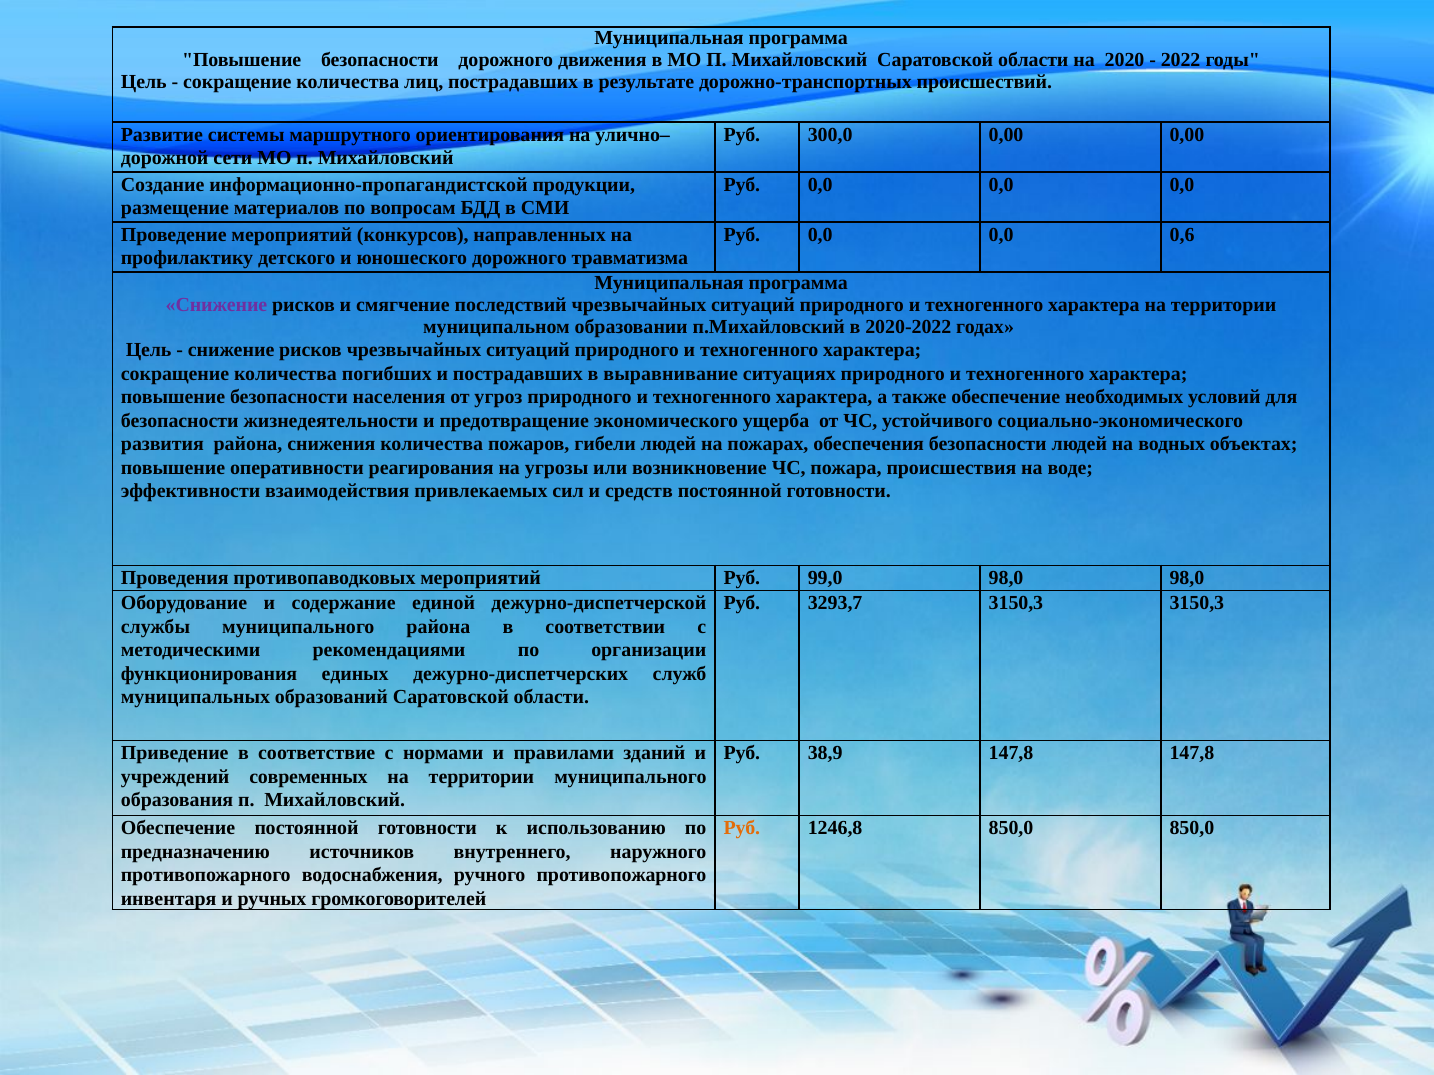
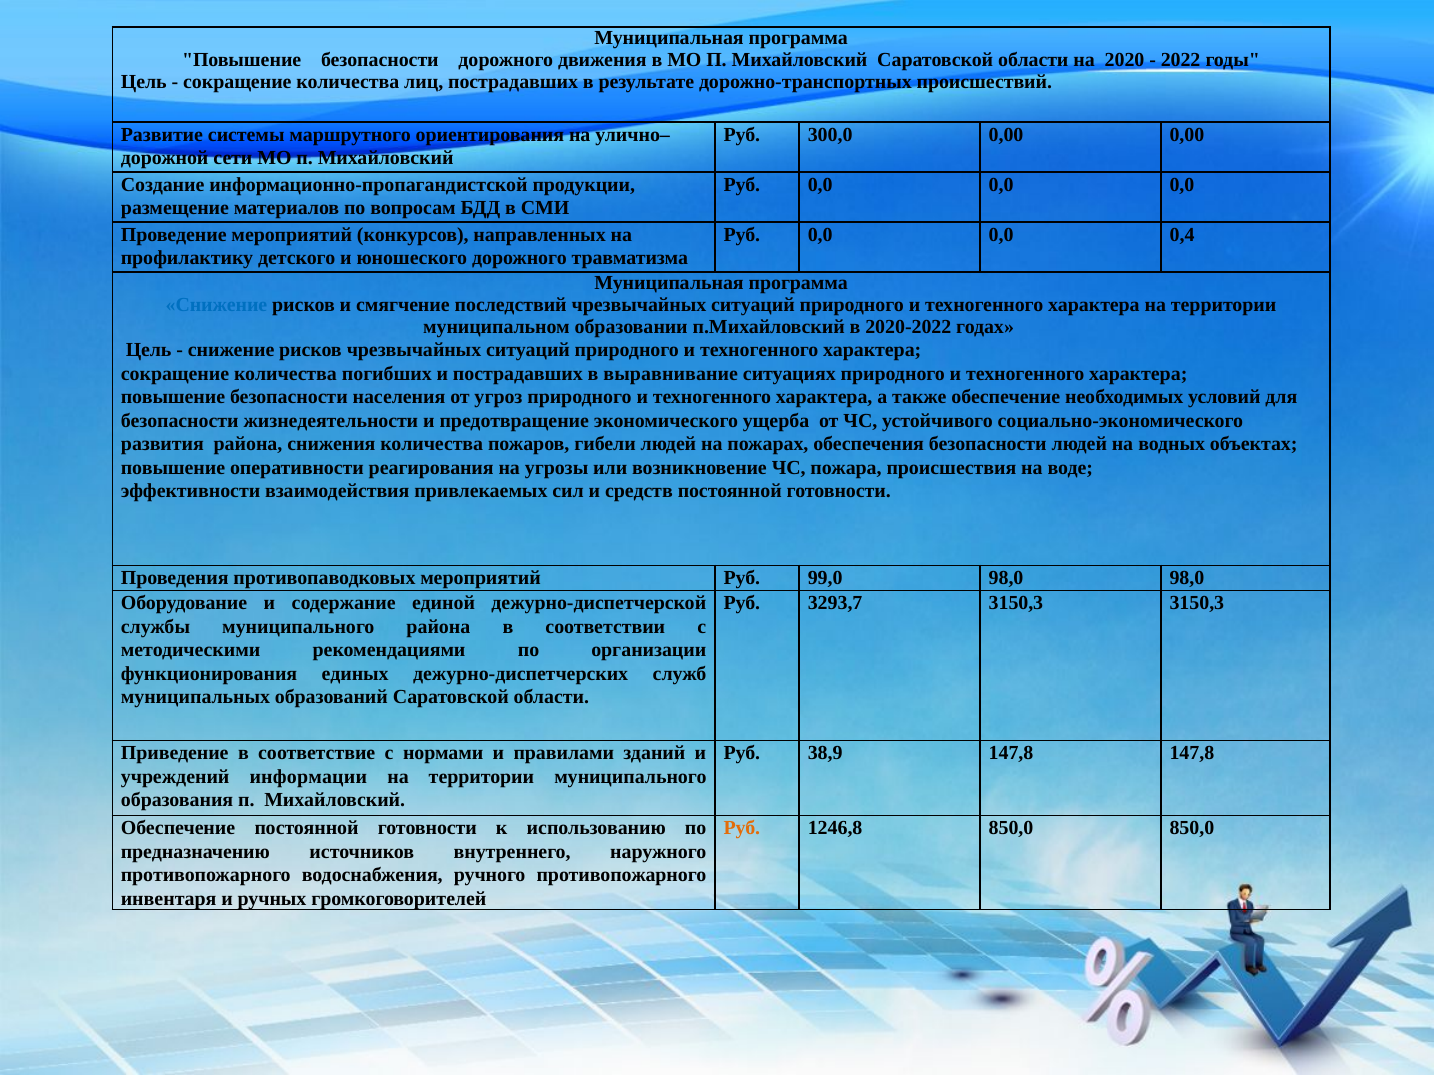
0,6: 0,6 -> 0,4
Снижение at (216, 305) colour: purple -> blue
современных: современных -> информации
